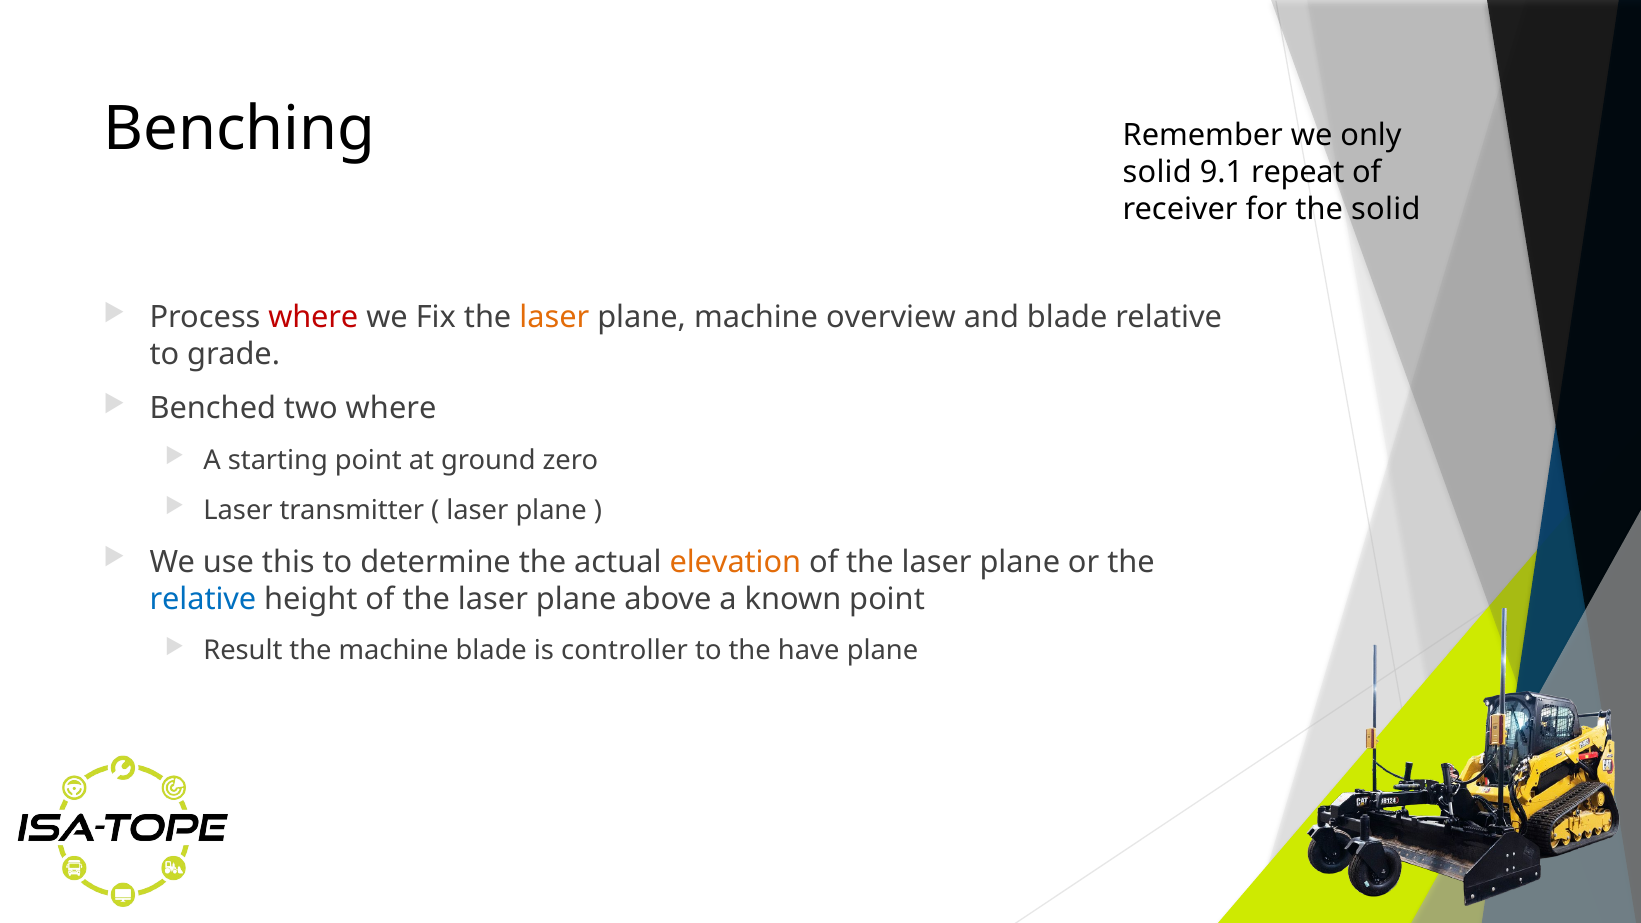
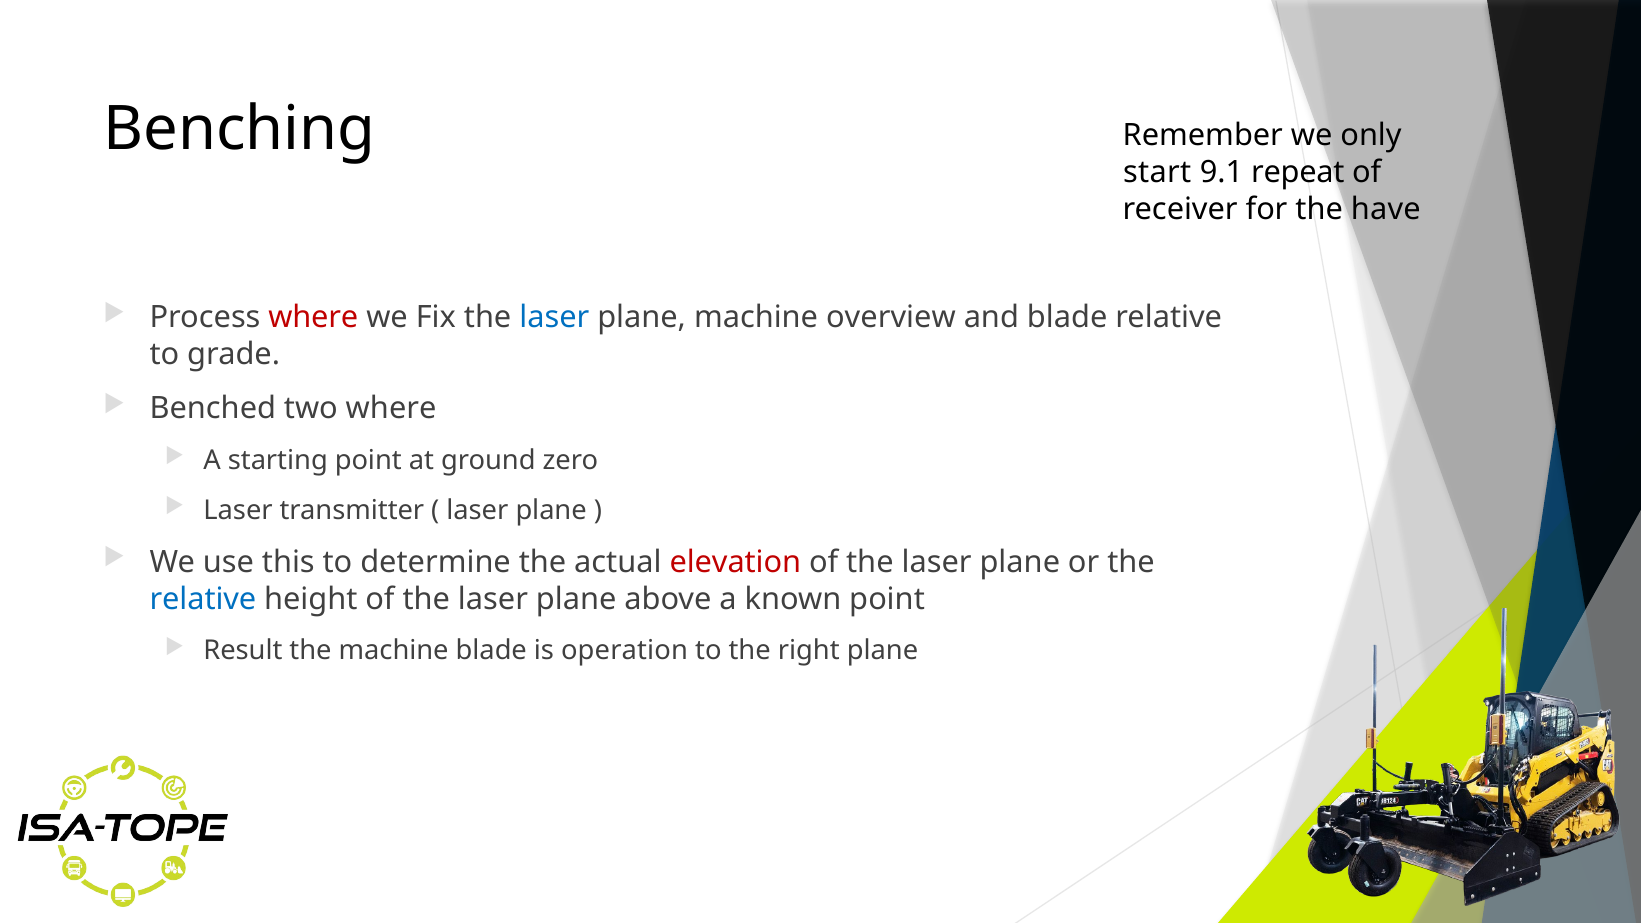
solid at (1157, 172): solid -> start
the solid: solid -> have
laser at (554, 318) colour: orange -> blue
elevation colour: orange -> red
controller: controller -> operation
have: have -> right
